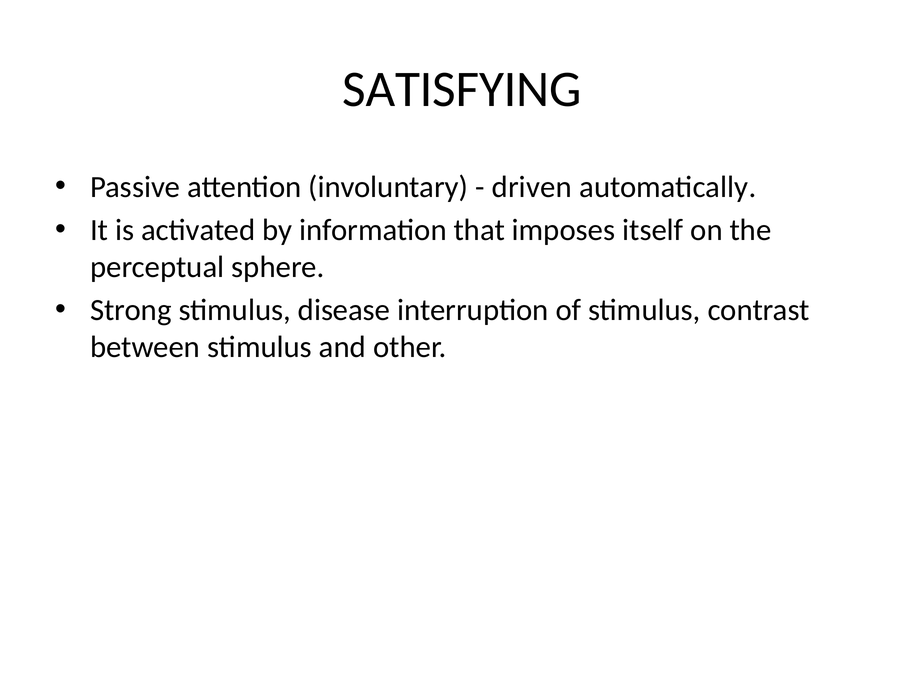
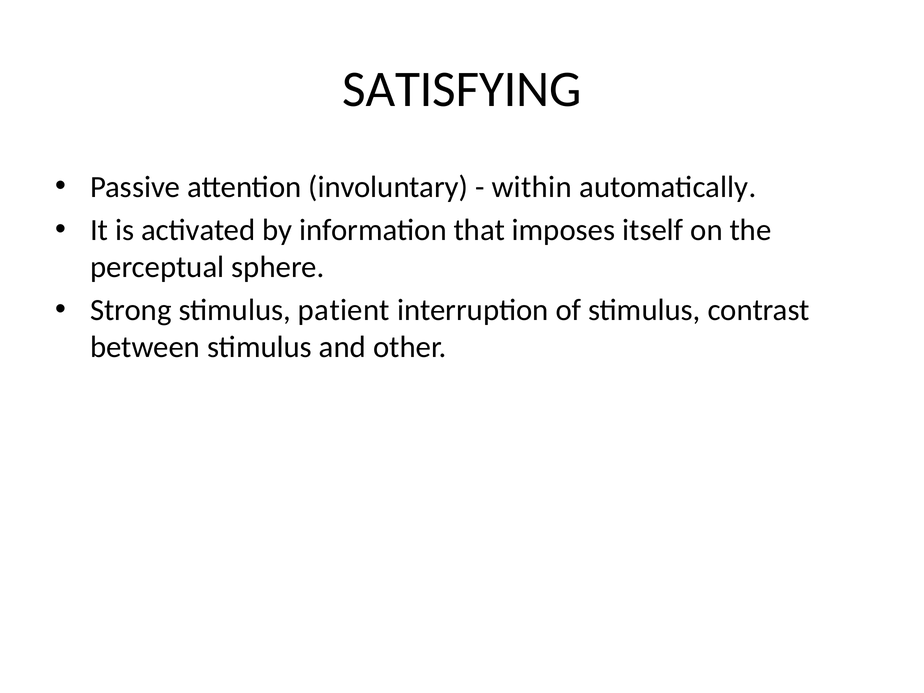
driven: driven -> within
disease: disease -> patient
